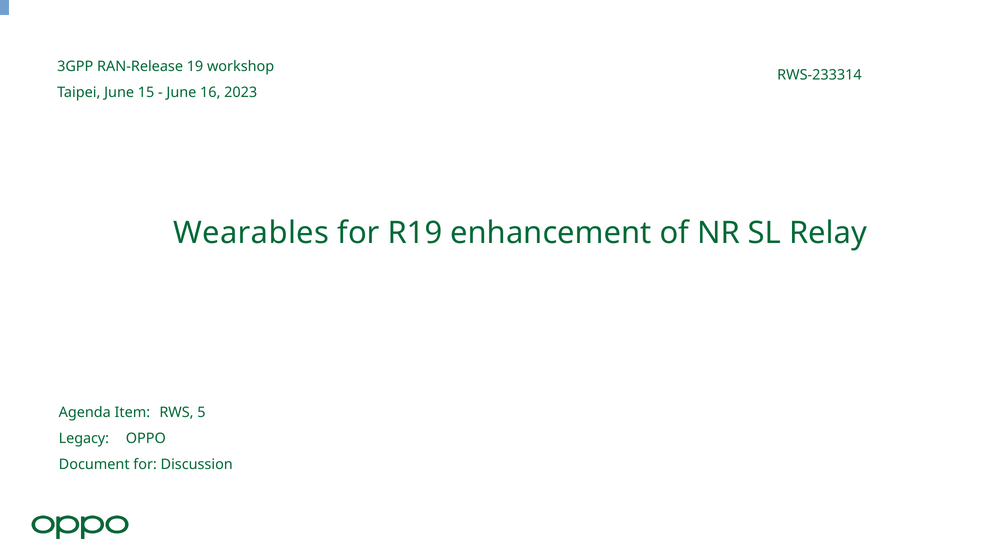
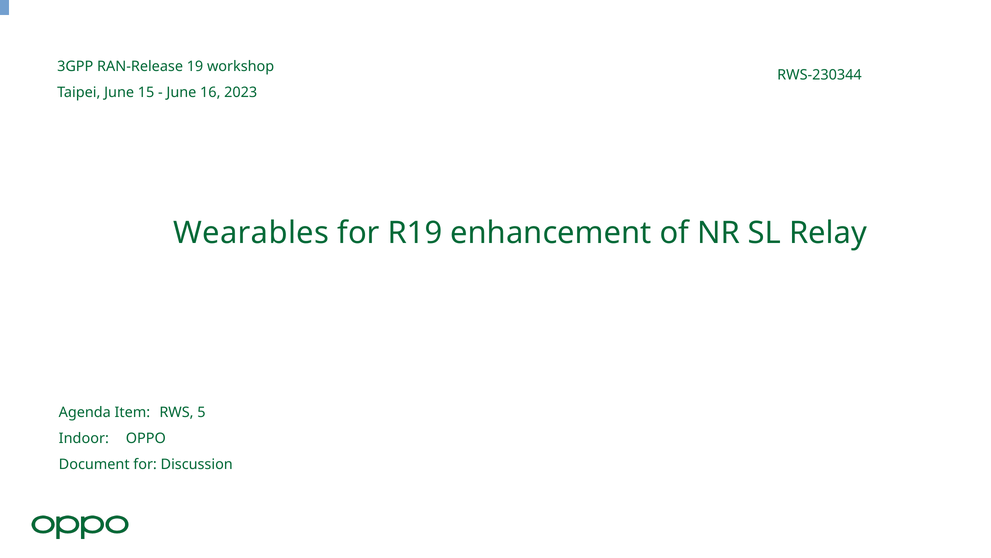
RWS-233314: RWS-233314 -> RWS-230344
Legacy: Legacy -> Indoor
